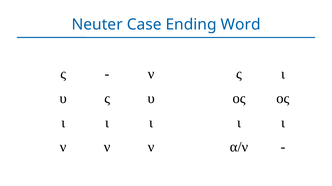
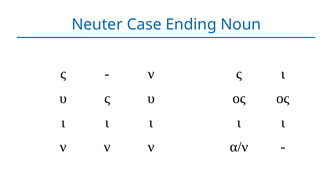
Word: Word -> Noun
